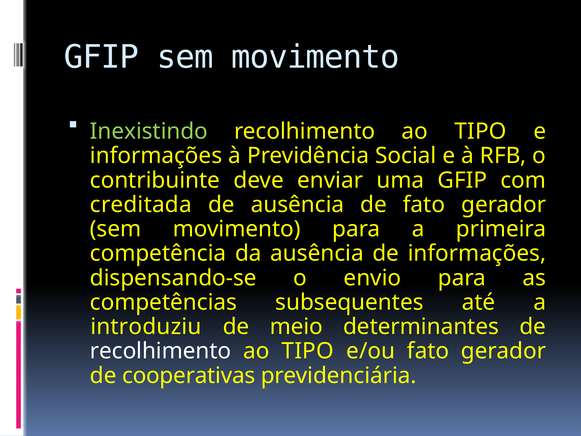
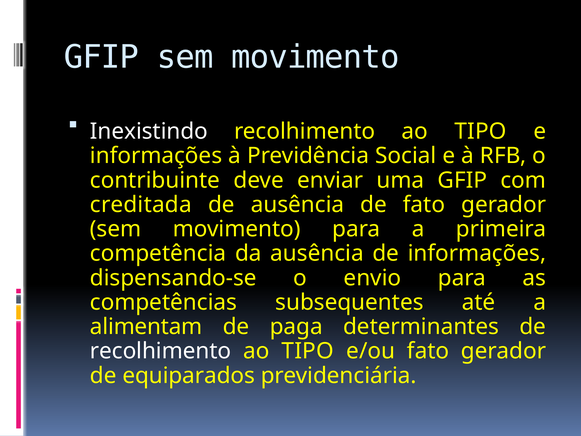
Inexistindo colour: light green -> white
introduziu: introduziu -> alimentam
meio: meio -> paga
cooperativas: cooperativas -> equiparados
